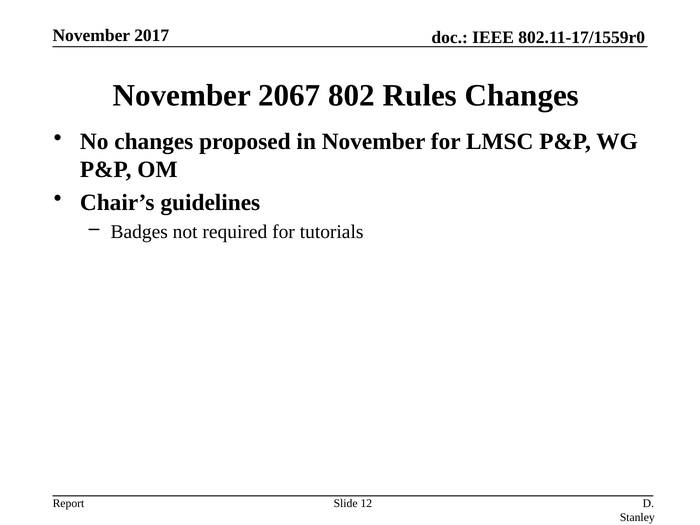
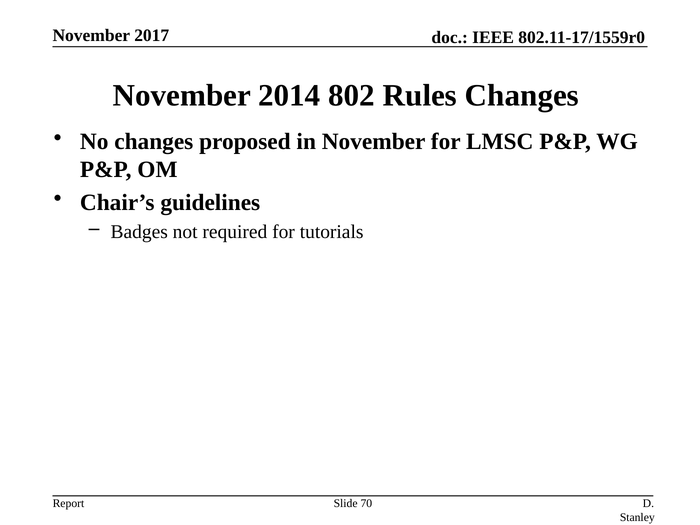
2067: 2067 -> 2014
12: 12 -> 70
